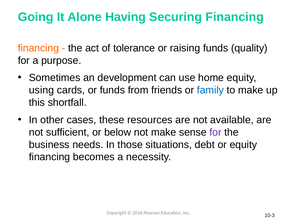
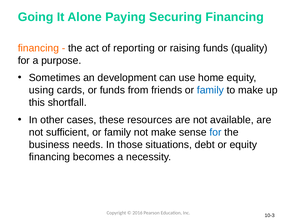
Having: Having -> Paying
tolerance: tolerance -> reporting
sufficient or below: below -> family
for at (215, 132) colour: purple -> blue
